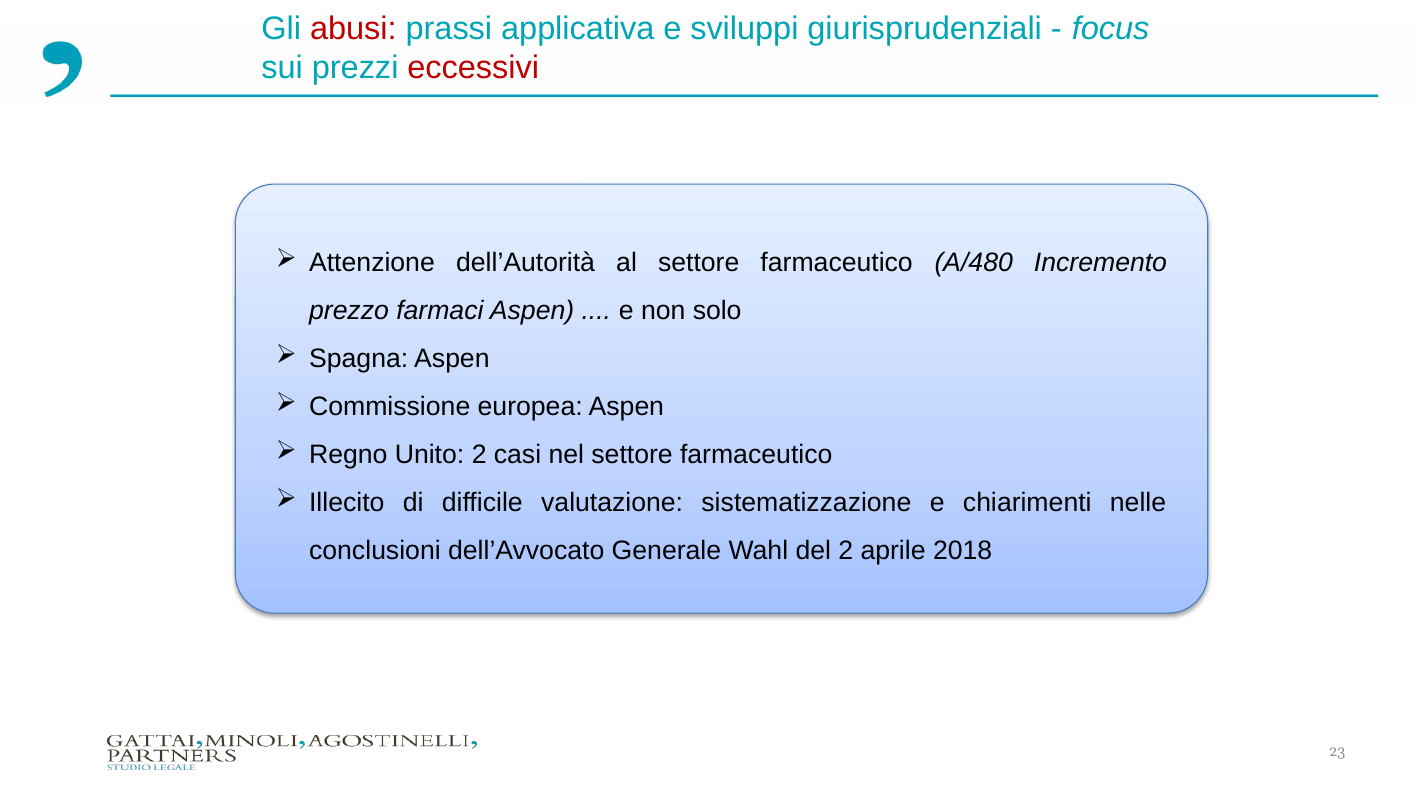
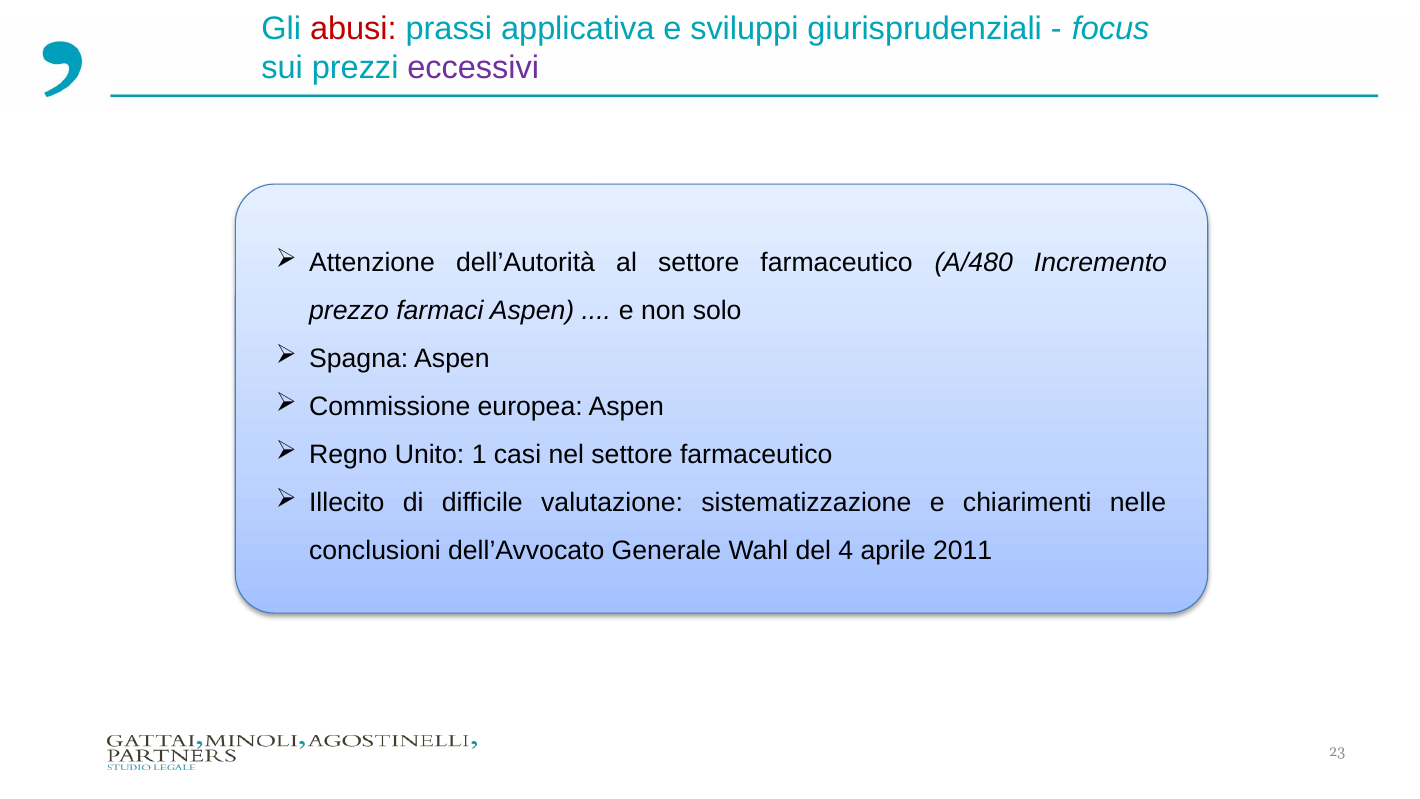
eccessivi colour: red -> purple
Unito 2: 2 -> 1
del 2: 2 -> 4
2018: 2018 -> 2011
